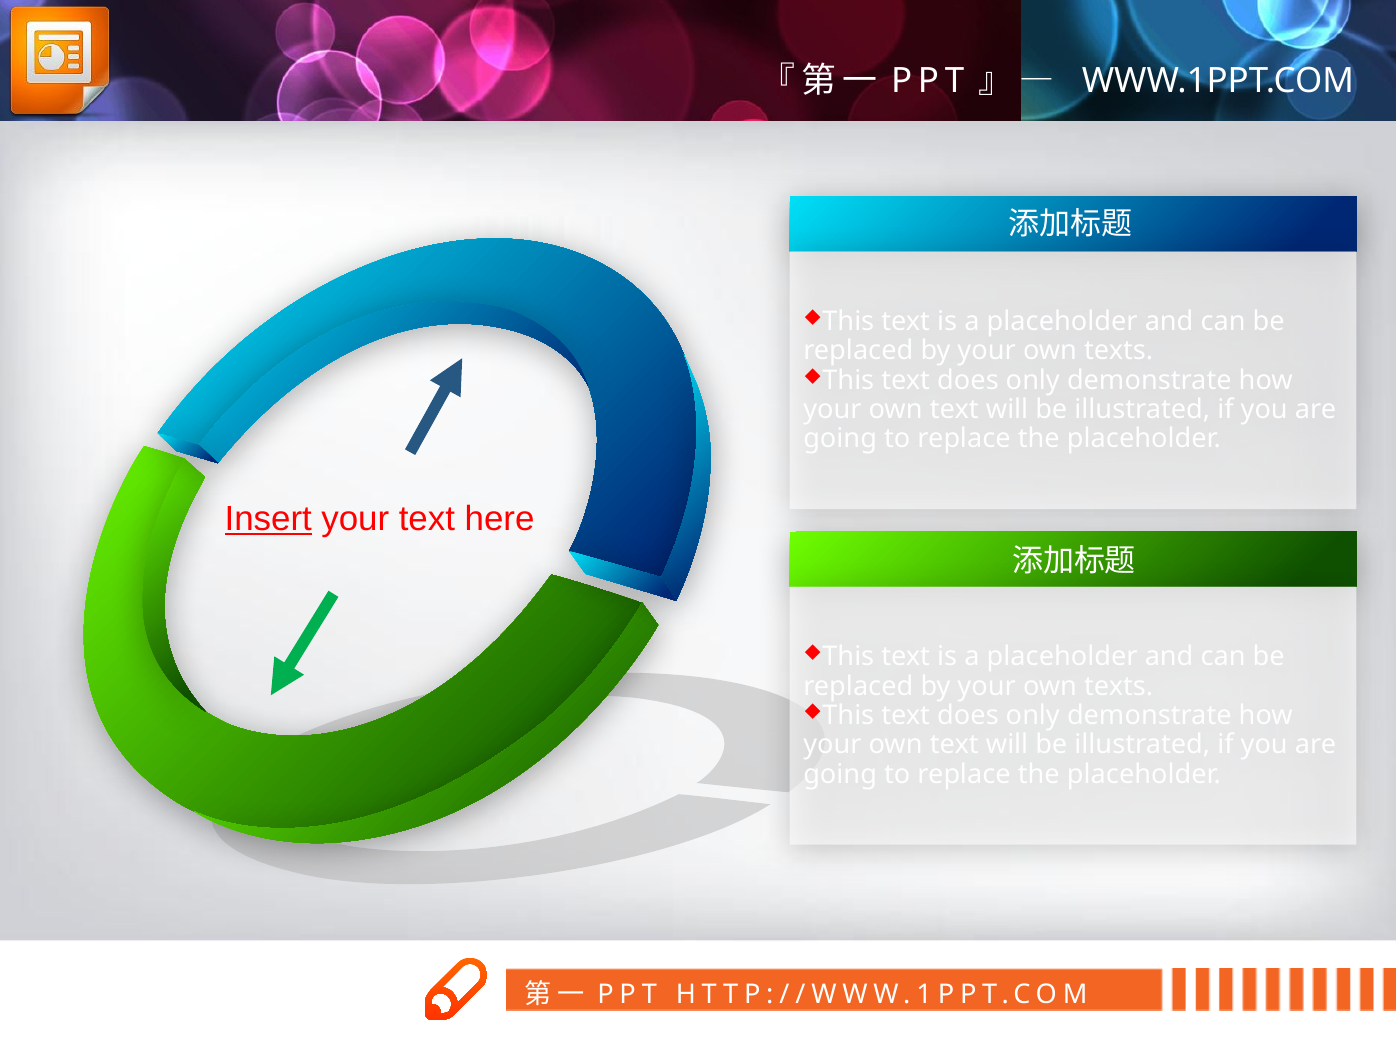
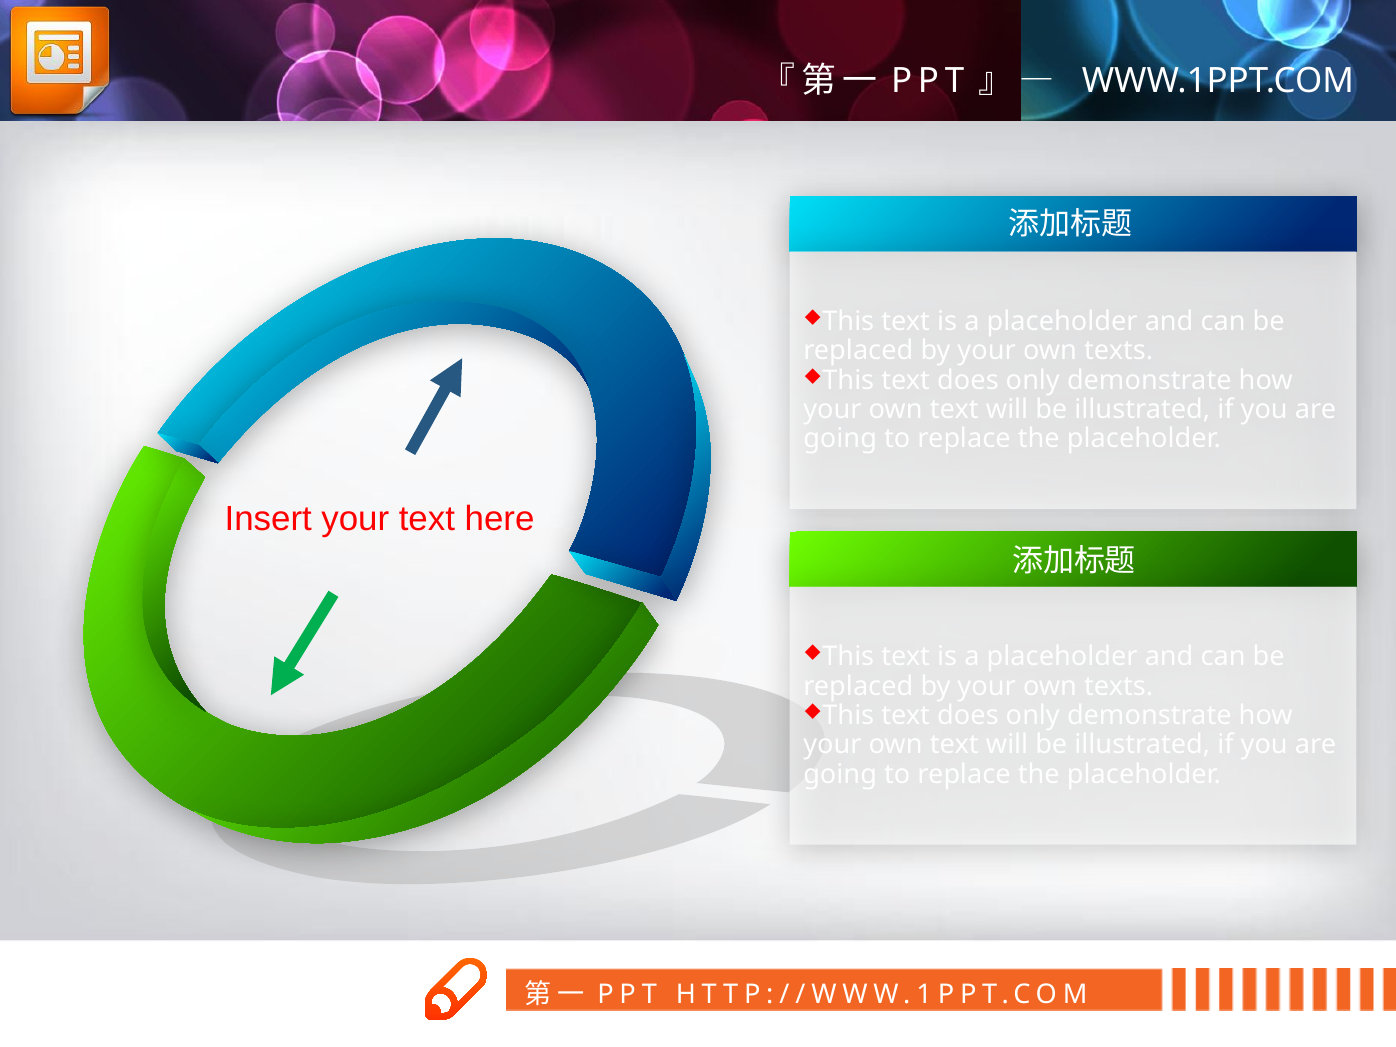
Insert underline: present -> none
